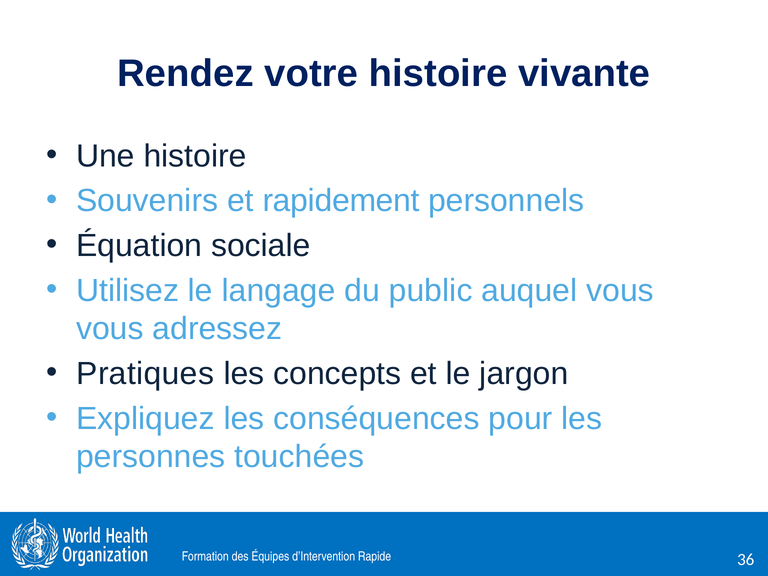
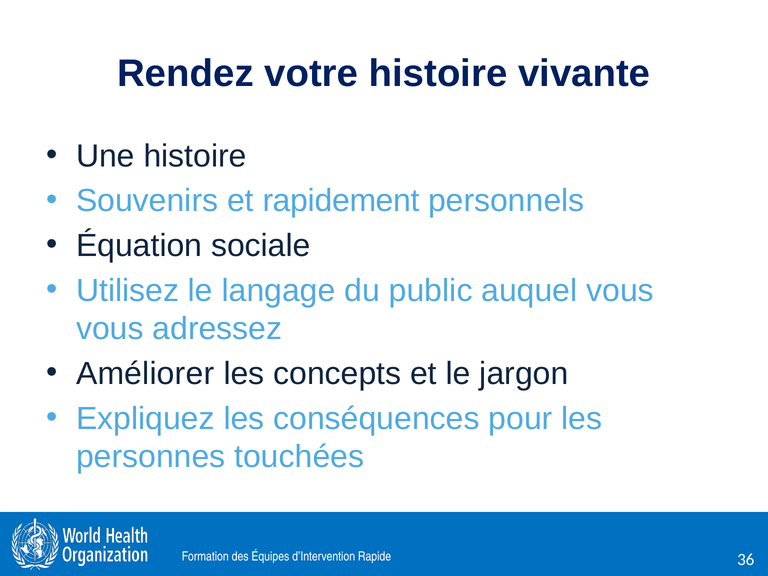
Pratiques: Pratiques -> Améliorer
